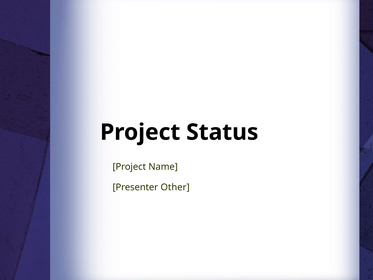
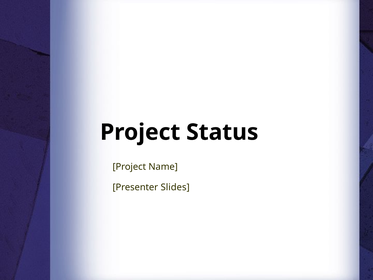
Other: Other -> Slides
